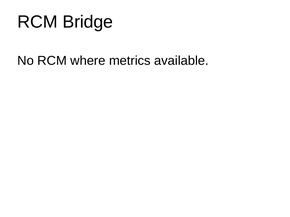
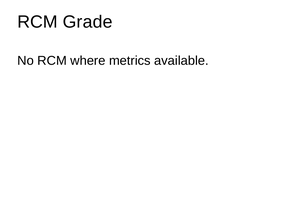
Bridge: Bridge -> Grade
